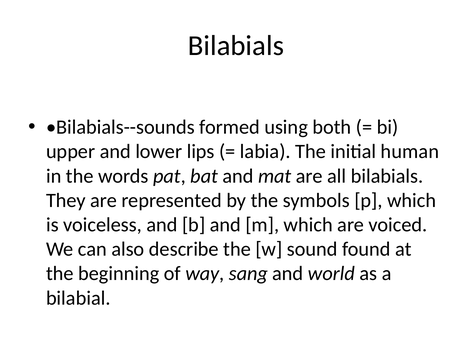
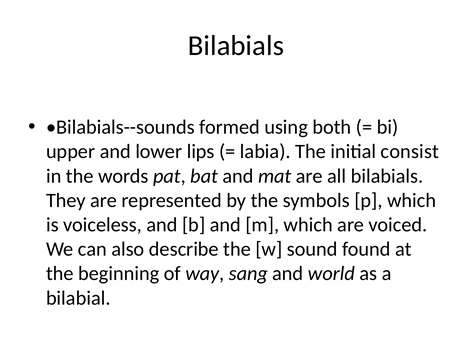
human: human -> consist
